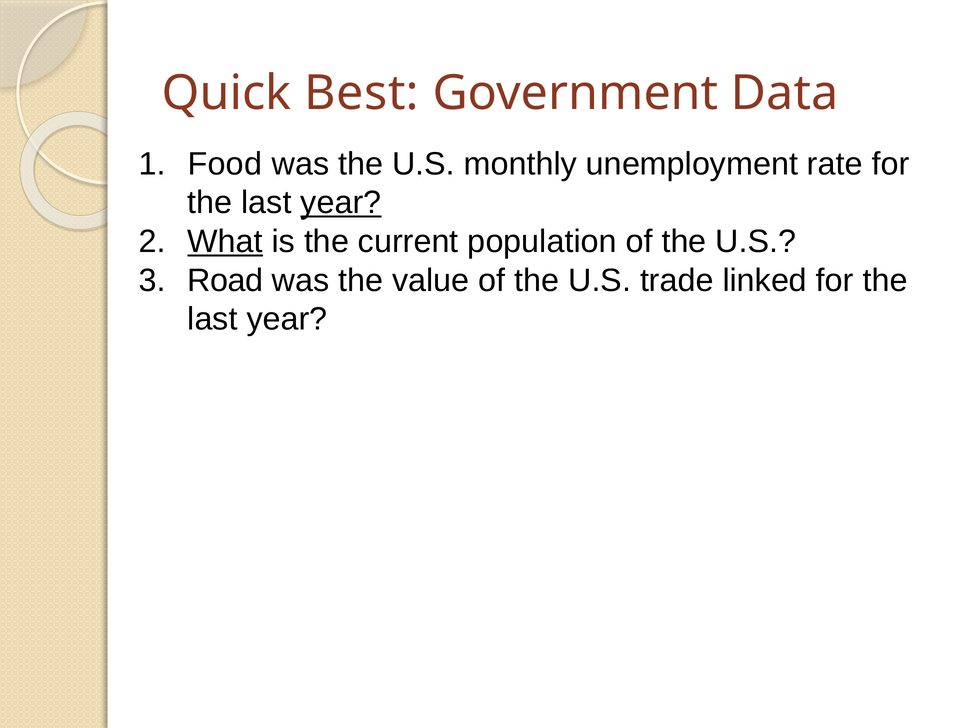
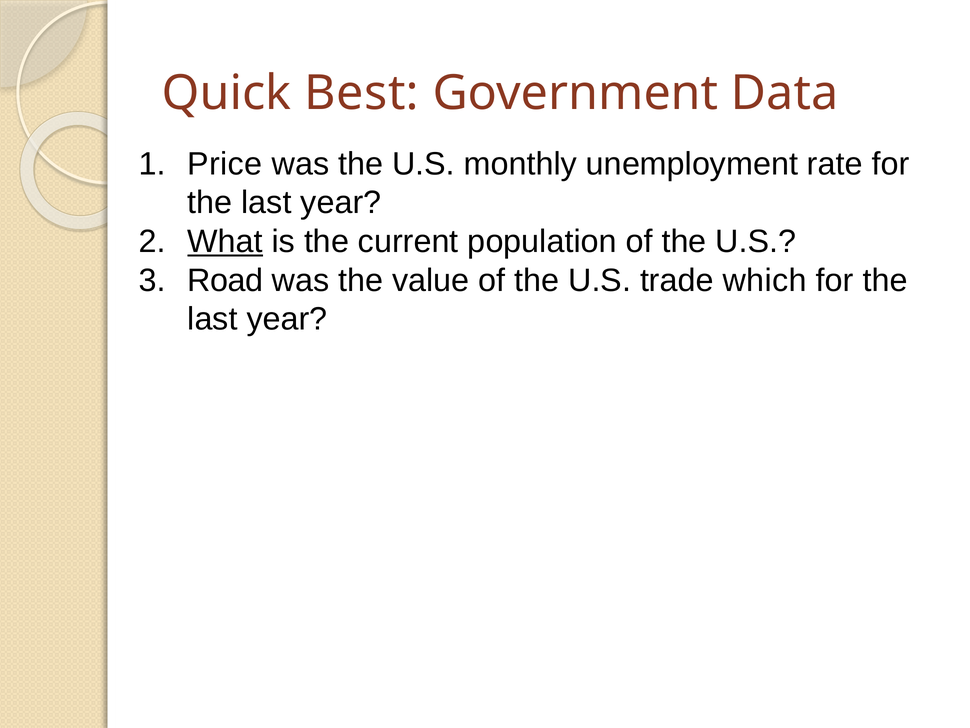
Food: Food -> Price
year at (341, 203) underline: present -> none
linked: linked -> which
